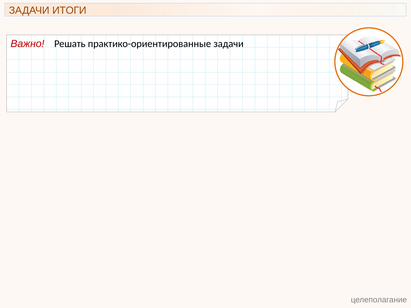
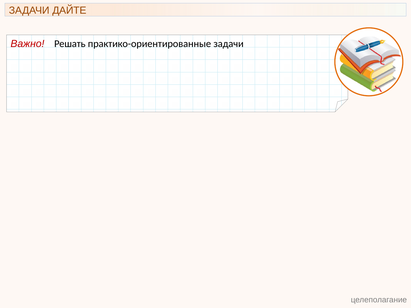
ИТОГИ: ИТОГИ -> ДАЙТЕ
